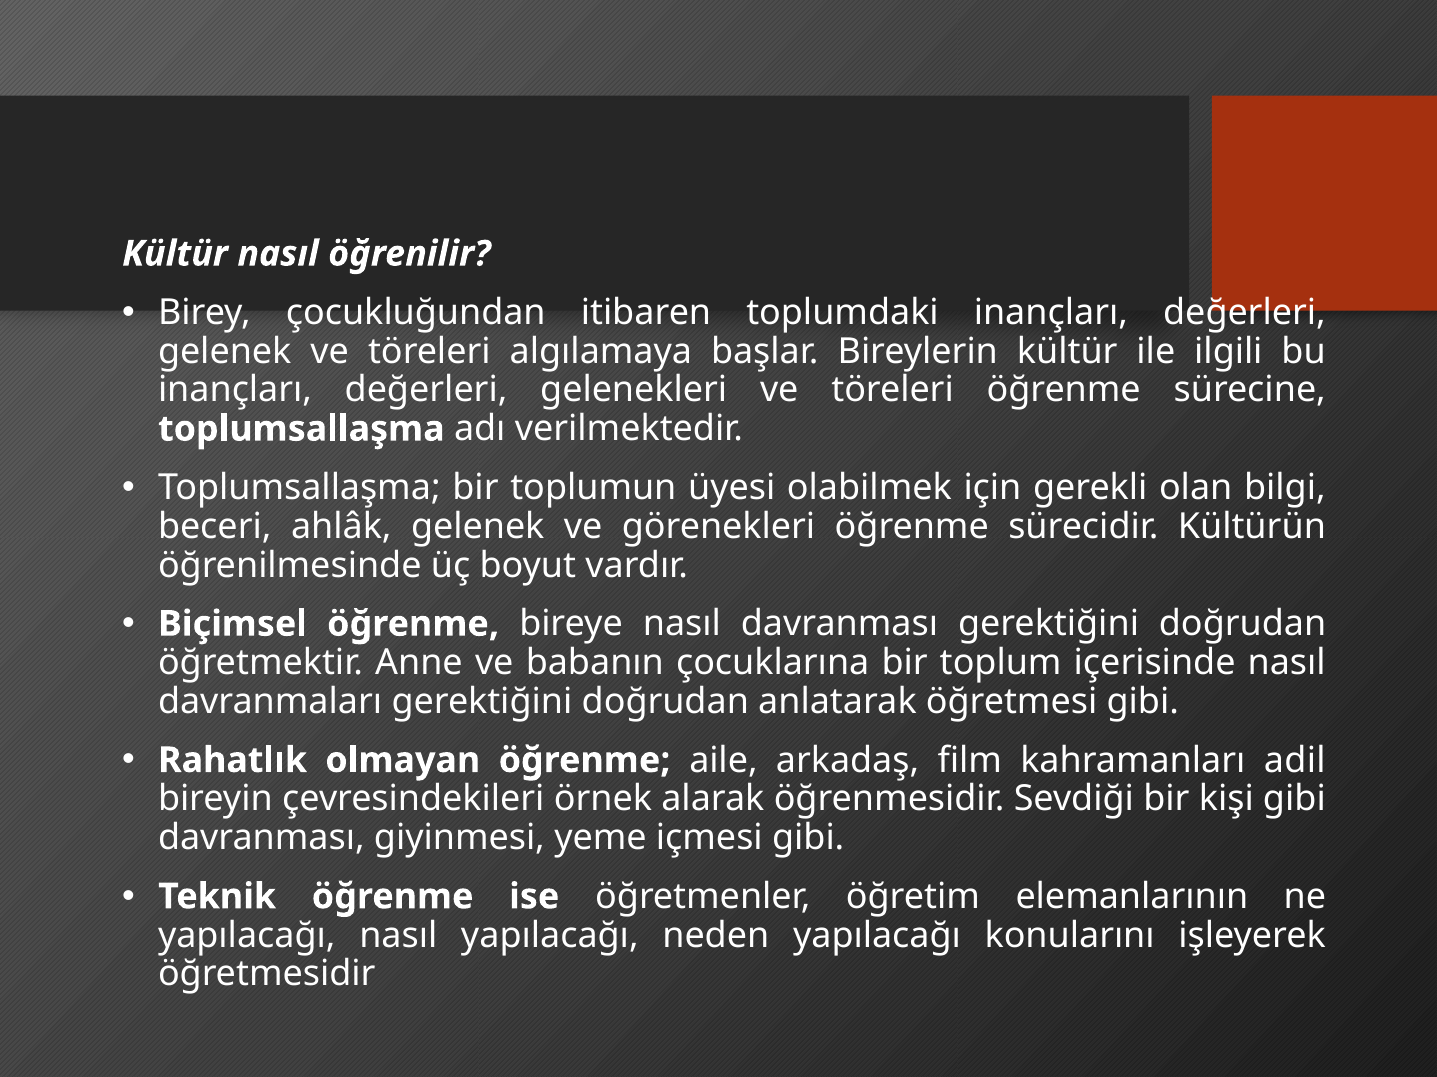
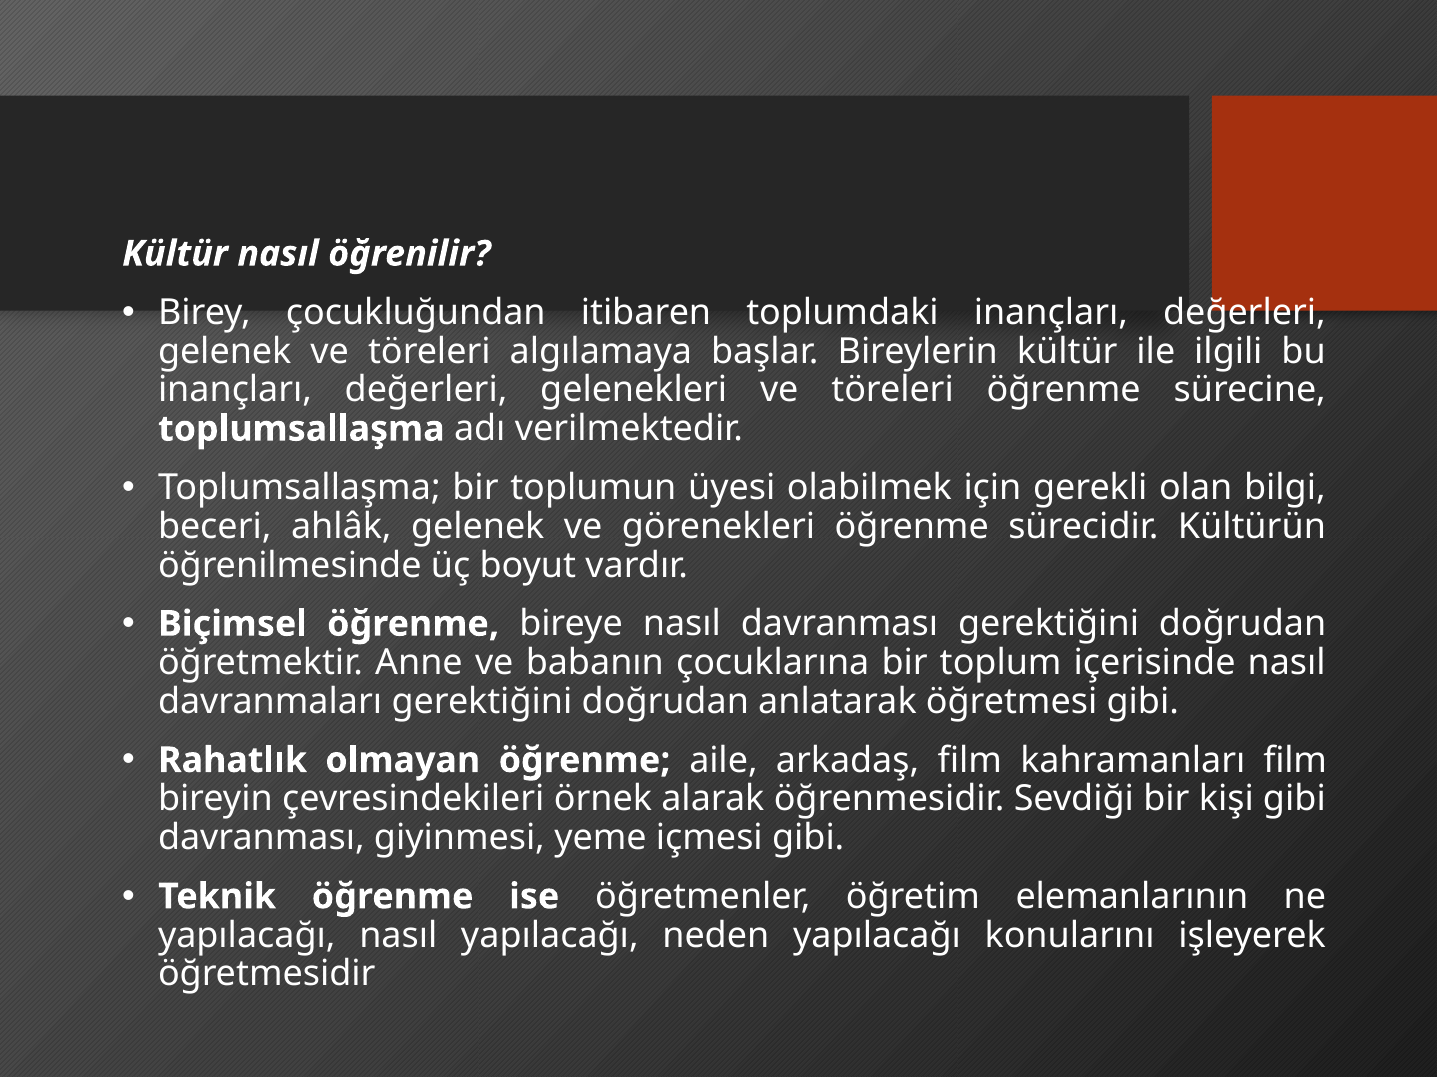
kahramanları adil: adil -> film
